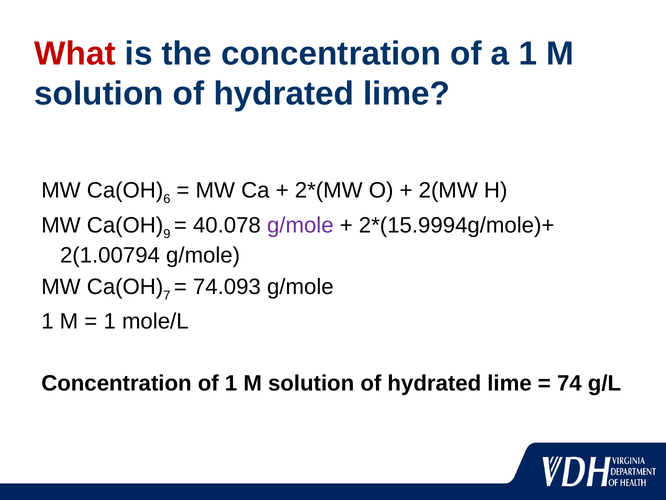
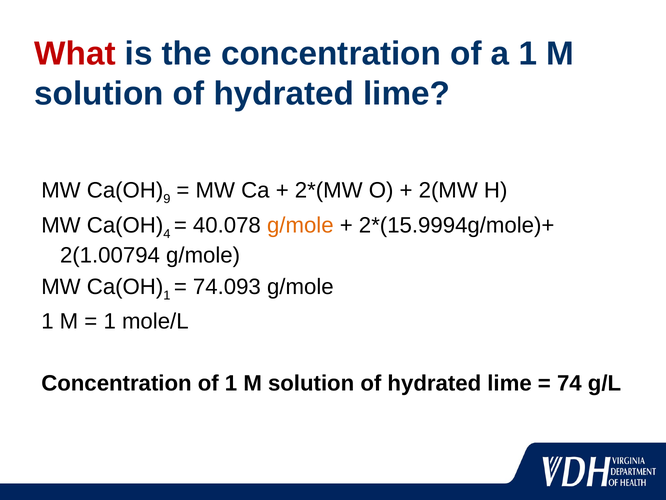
6: 6 -> 9
9: 9 -> 4
g/mole at (300, 225) colour: purple -> orange
7 at (167, 295): 7 -> 1
